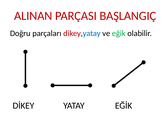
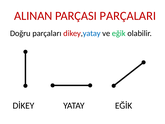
BAŞLANGIÇ: BAŞLANGIÇ -> PARÇALARI
